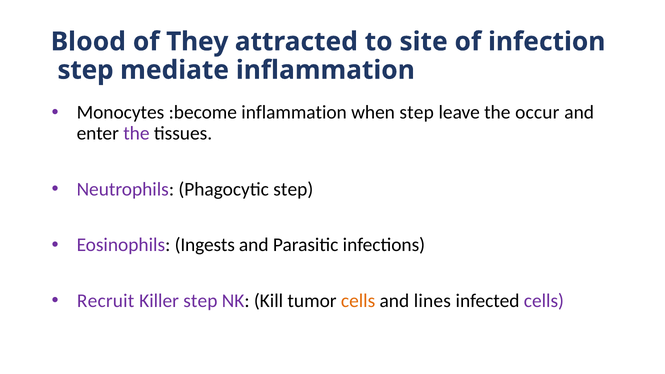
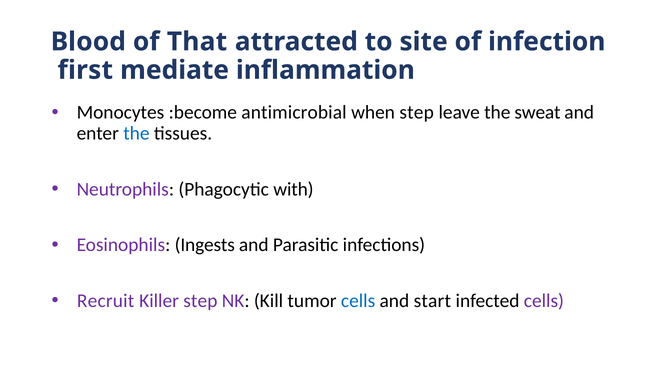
They: They -> That
step at (86, 70): step -> first
:become inflammation: inflammation -> antimicrobial
occur: occur -> sweat
the at (136, 133) colour: purple -> blue
Phagocytic step: step -> with
cells at (358, 301) colour: orange -> blue
lines: lines -> start
